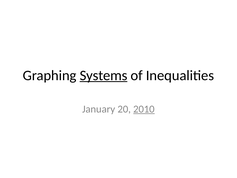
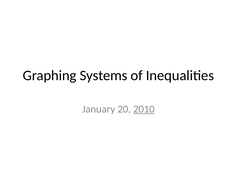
Systems underline: present -> none
